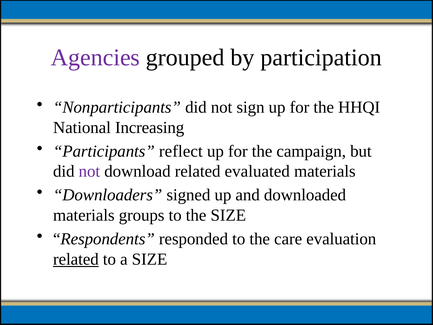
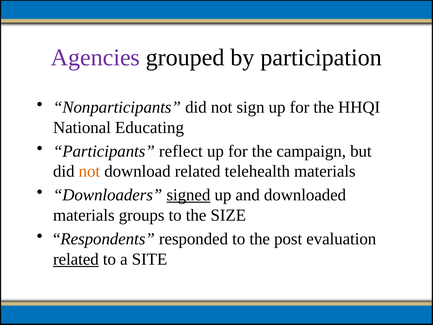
Increasing: Increasing -> Educating
not at (89, 171) colour: purple -> orange
evaluated: evaluated -> telehealth
signed underline: none -> present
care: care -> post
a SIZE: SIZE -> SITE
